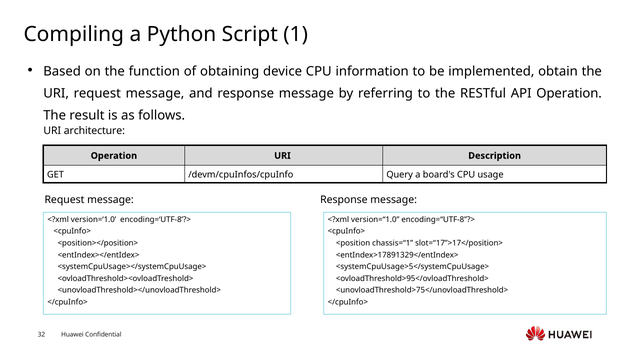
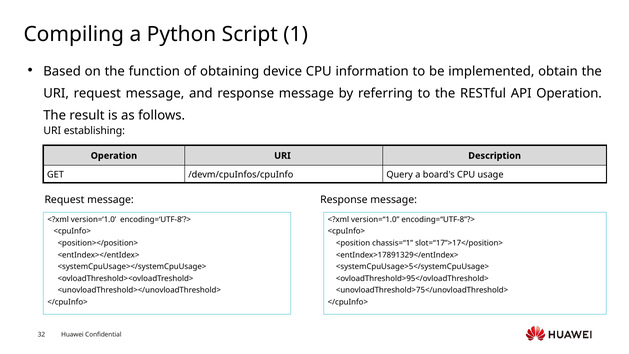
architecture: architecture -> establishing
